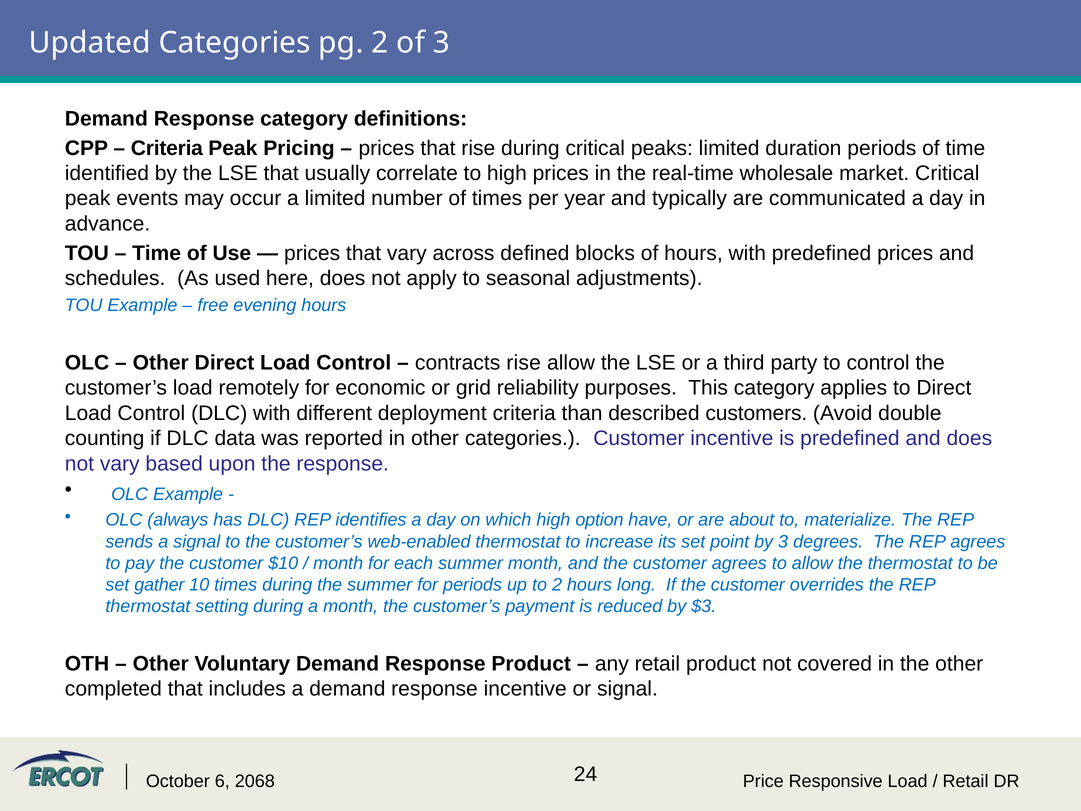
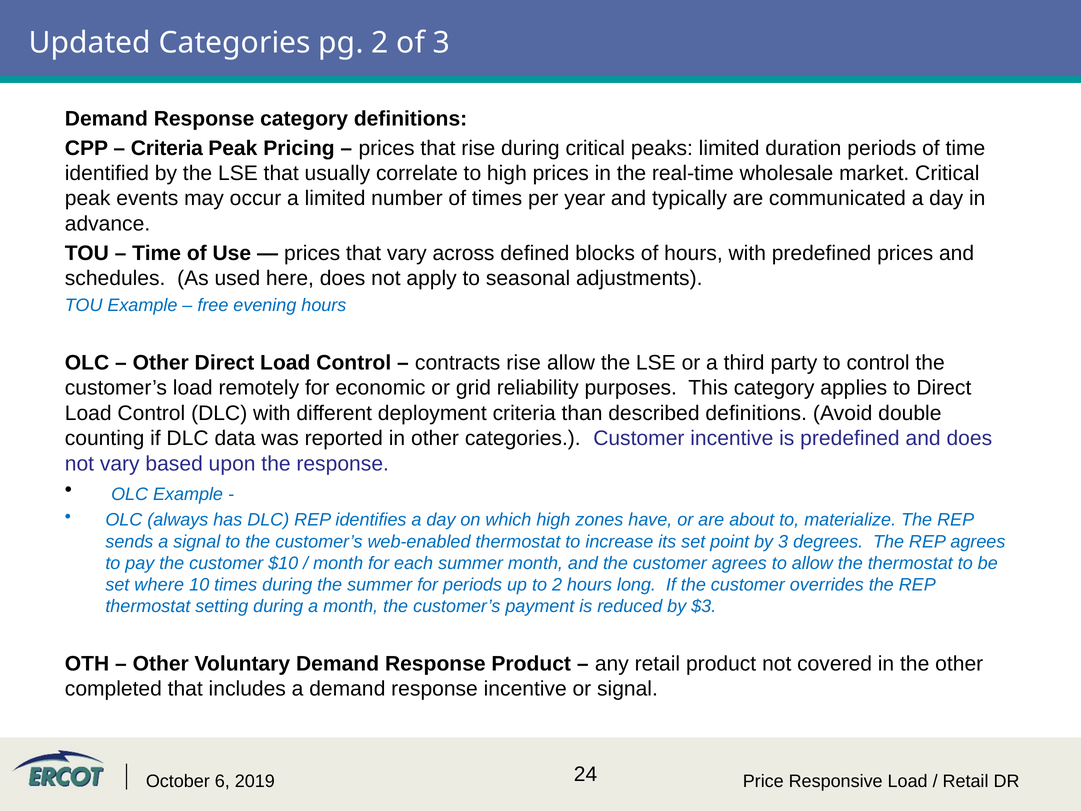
described customers: customers -> definitions
option: option -> zones
gather: gather -> where
2068: 2068 -> 2019
